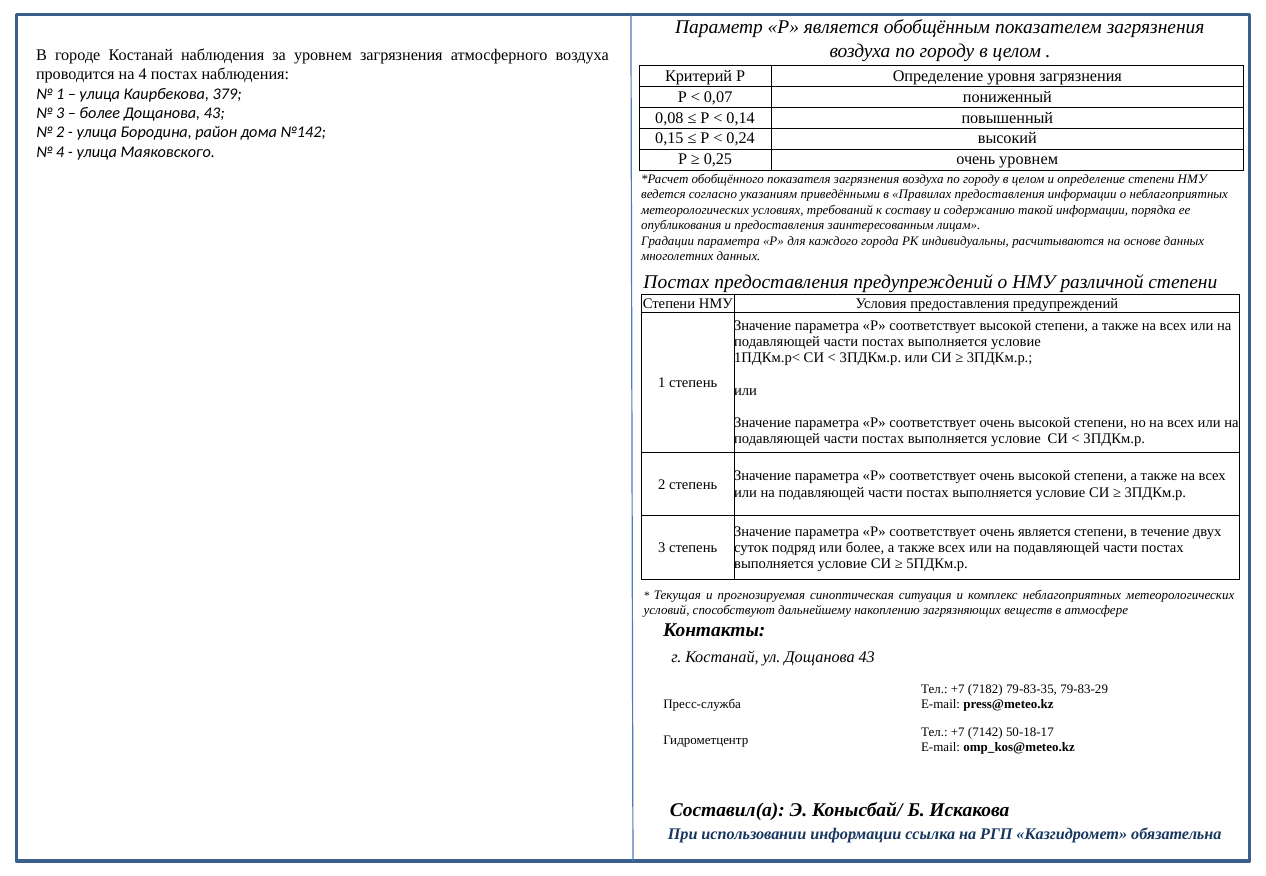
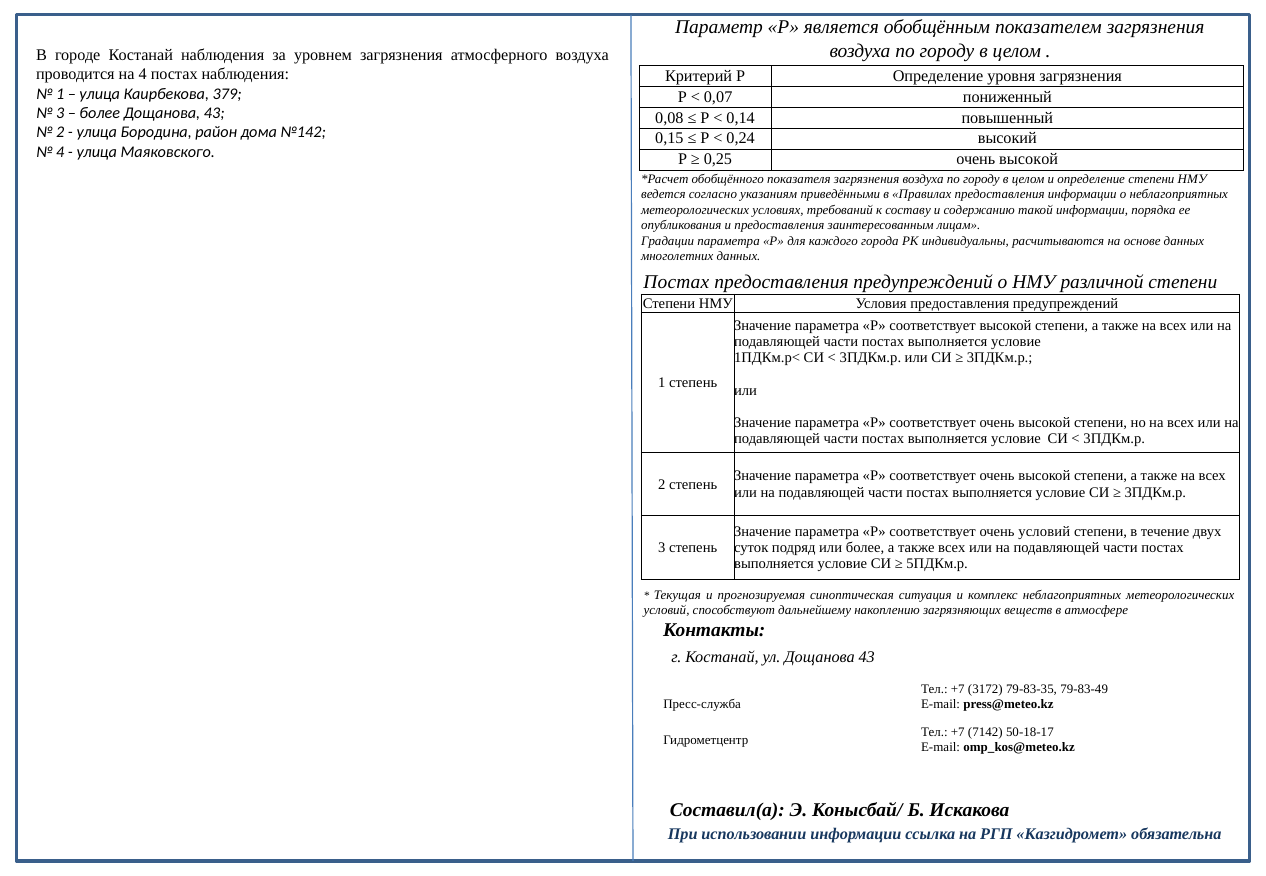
0,25 очень уровнем: уровнем -> высокой
очень является: является -> условий
7182: 7182 -> 3172
79-83-29: 79-83-29 -> 79-83-49
